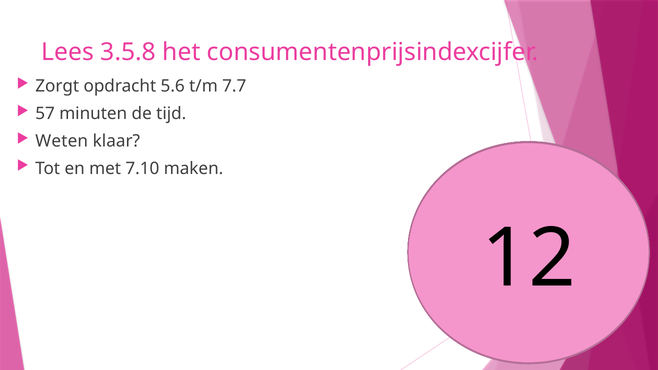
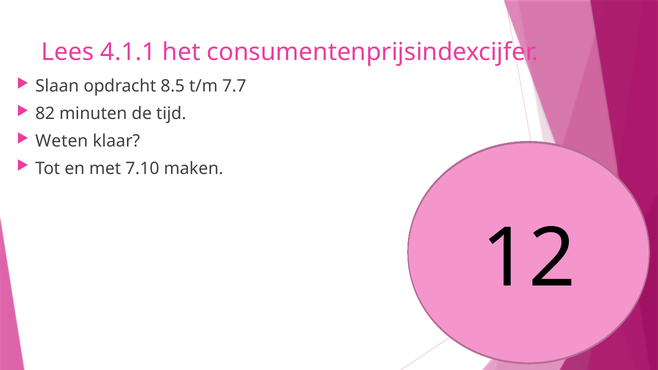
3.5.8: 3.5.8 -> 4.1.1
Zorgt: Zorgt -> Slaan
5.6: 5.6 -> 8.5
57: 57 -> 82
